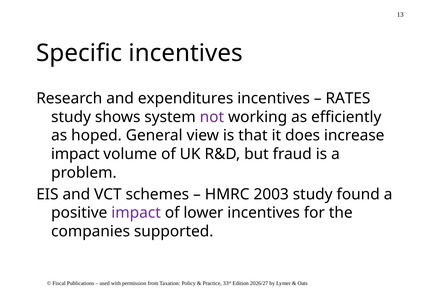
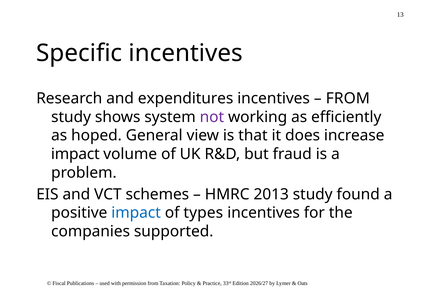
RATES at (348, 98): RATES -> FROM
2003: 2003 -> 2013
impact at (136, 213) colour: purple -> blue
lower: lower -> types
